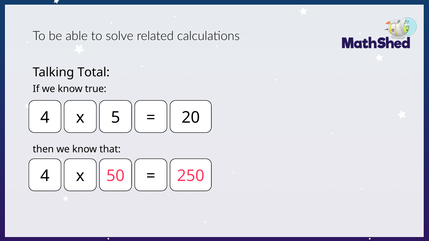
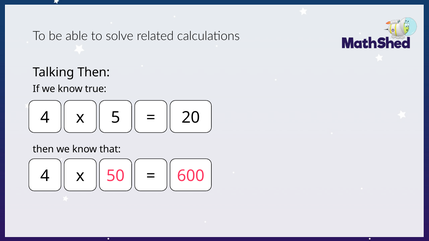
Talking Total: Total -> Then
250: 250 -> 600
